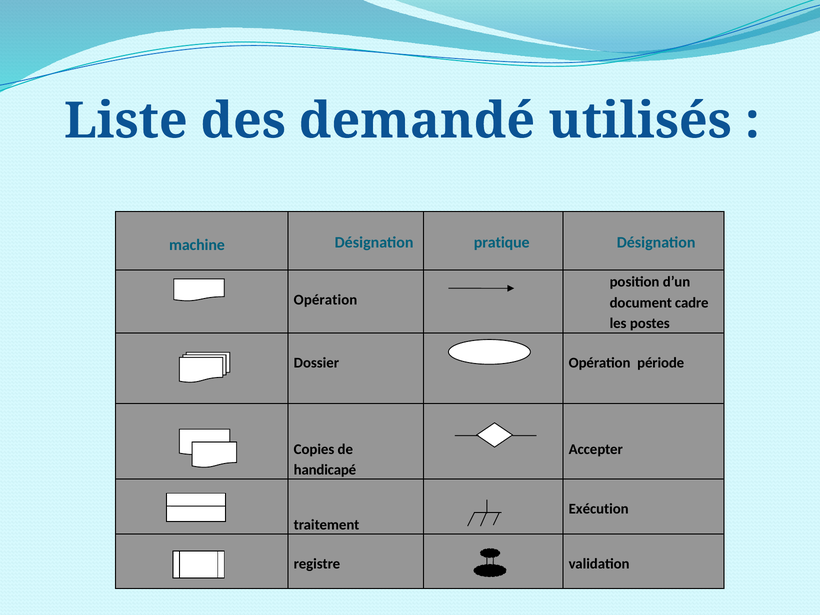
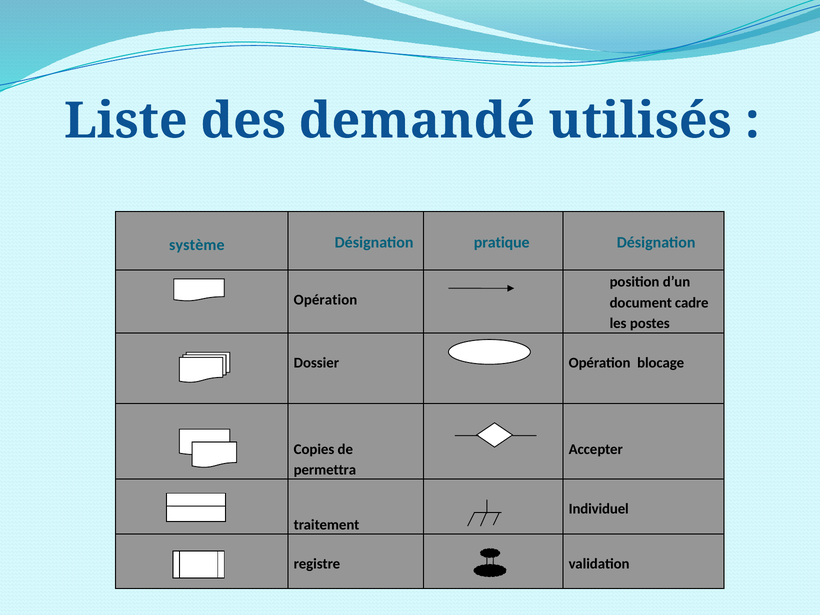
machine: machine -> système
période: période -> blocage
handicapé: handicapé -> permettra
Exécution: Exécution -> Individuel
